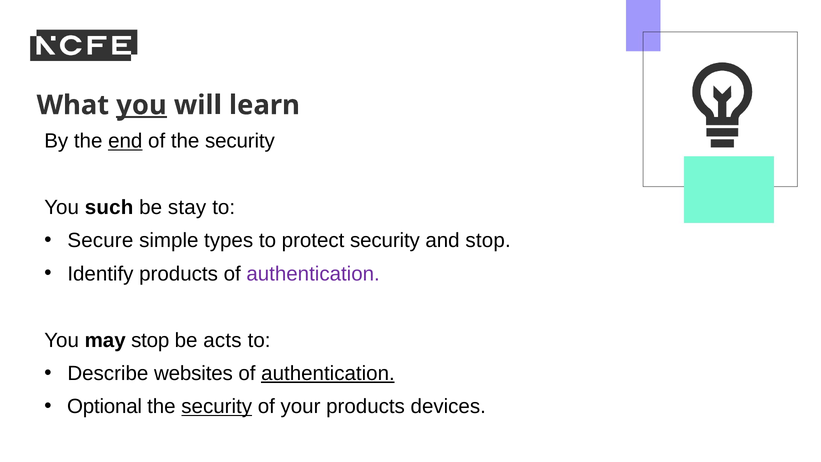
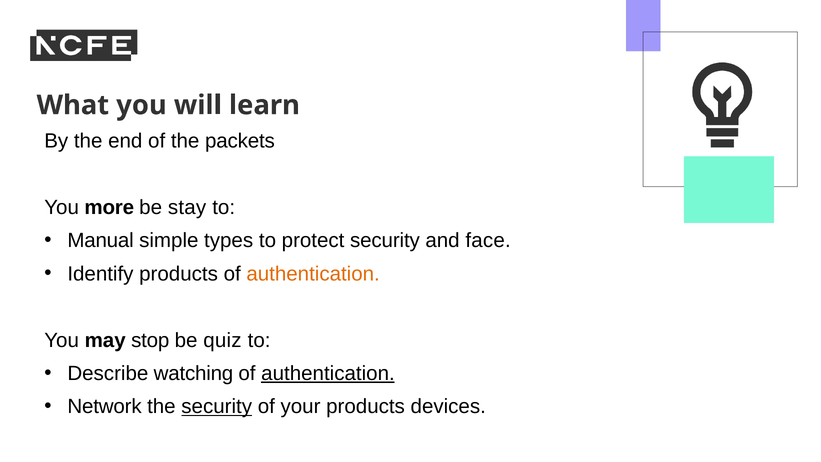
you at (141, 105) underline: present -> none
end underline: present -> none
of the security: security -> packets
such: such -> more
Secure: Secure -> Manual
and stop: stop -> face
authentication at (313, 274) colour: purple -> orange
acts: acts -> quiz
websites: websites -> watching
Optional: Optional -> Network
